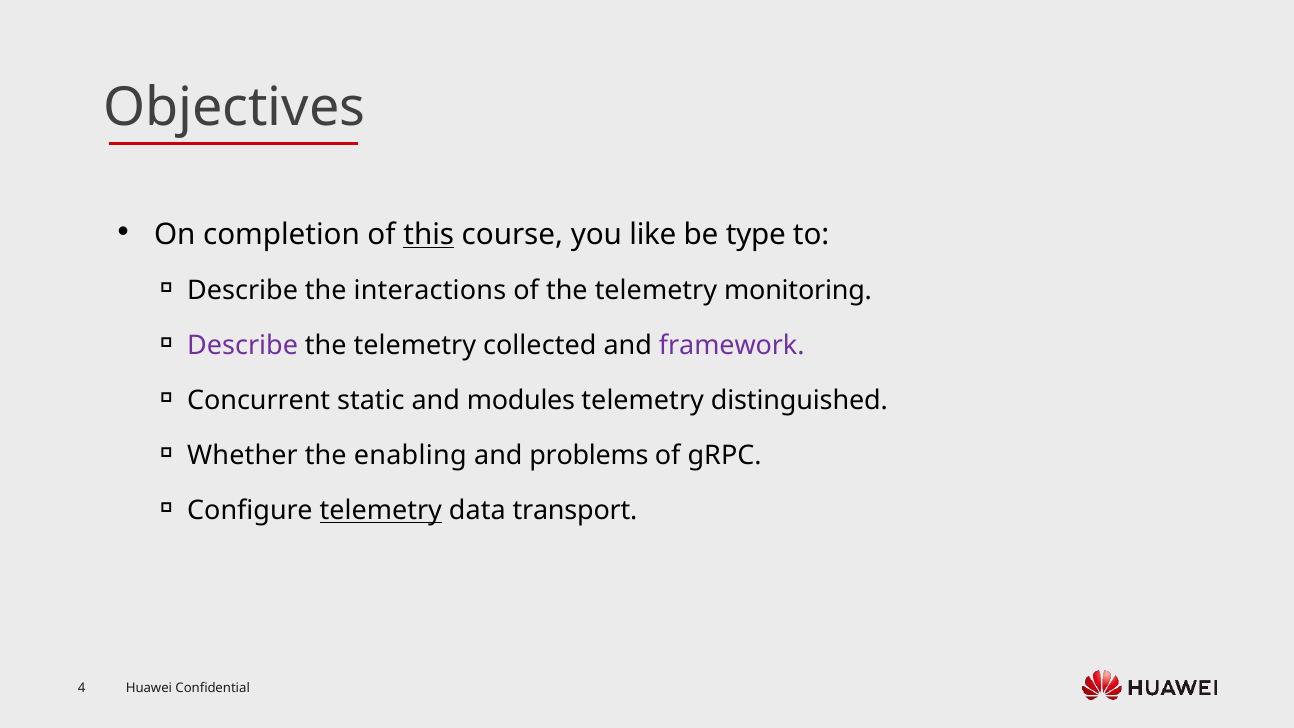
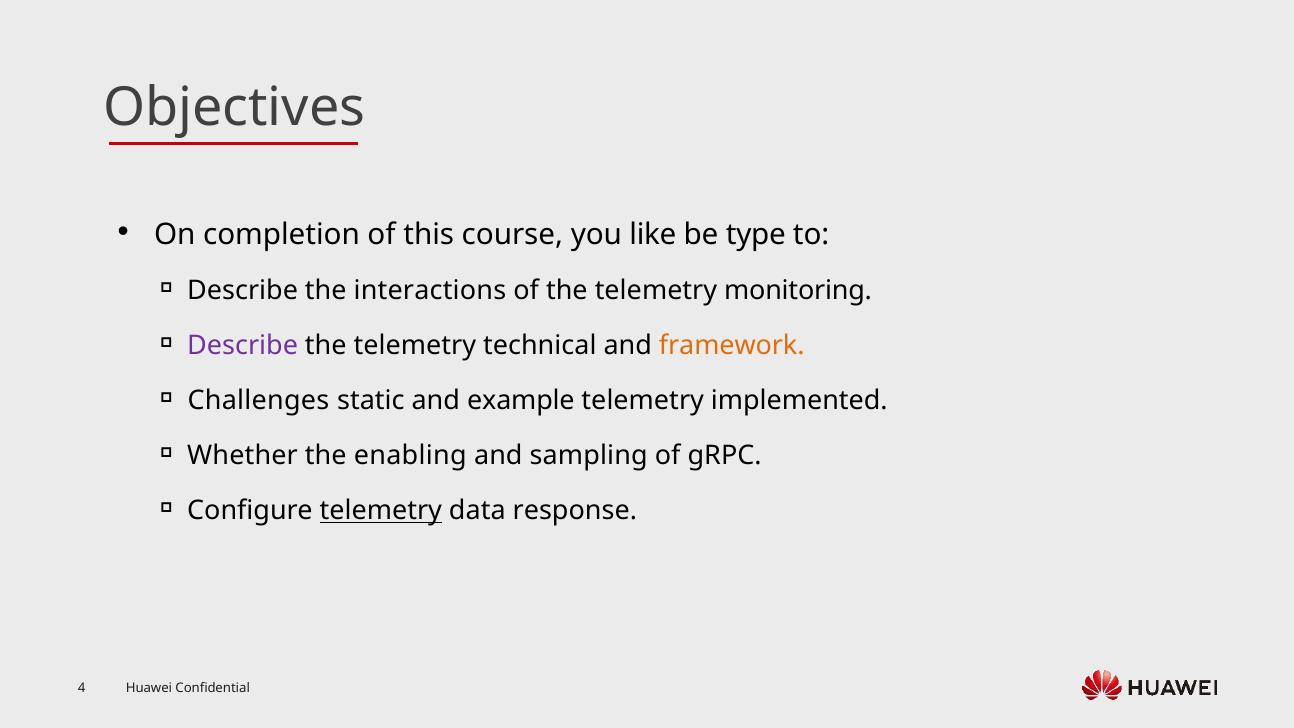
this underline: present -> none
collected: collected -> technical
framework colour: purple -> orange
Concurrent: Concurrent -> Challenges
modules: modules -> example
distinguished: distinguished -> implemented
problems: problems -> sampling
transport: transport -> response
